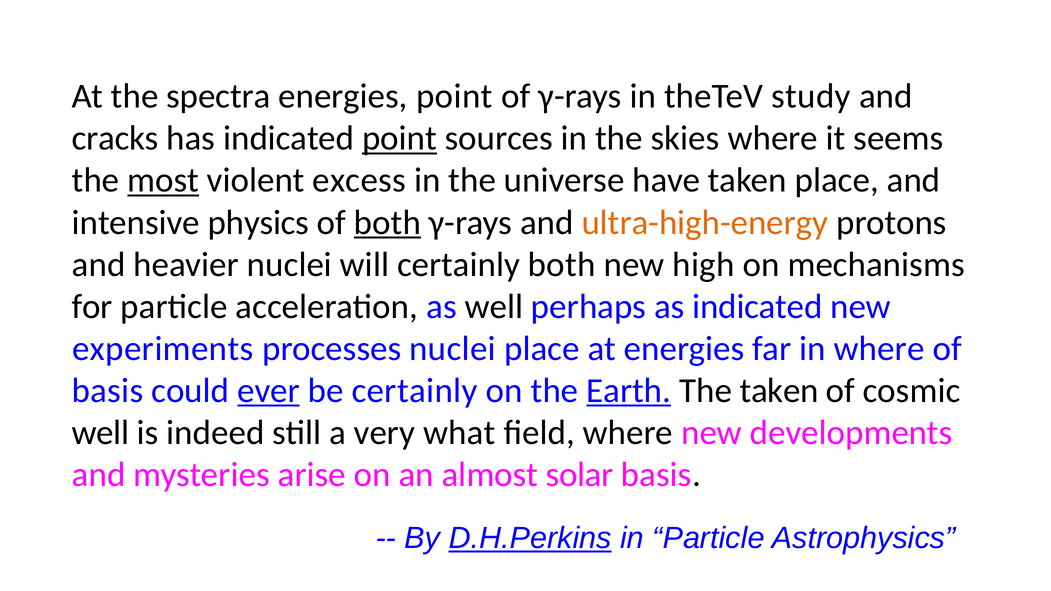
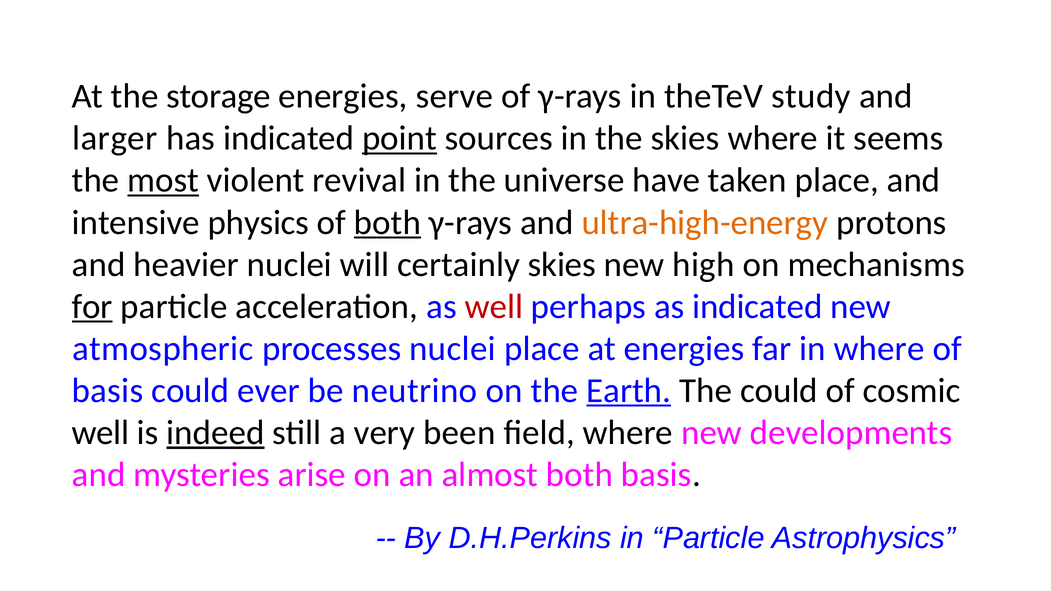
spectra: spectra -> storage
energies point: point -> serve
cracks: cracks -> larger
excess: excess -> revival
certainly both: both -> skies
for underline: none -> present
well at (494, 307) colour: black -> red
experiments: experiments -> atmospheric
ever underline: present -> none
be certainly: certainly -> neutrino
The taken: taken -> could
indeed underline: none -> present
what: what -> been
almost solar: solar -> both
D.H.Perkins underline: present -> none
